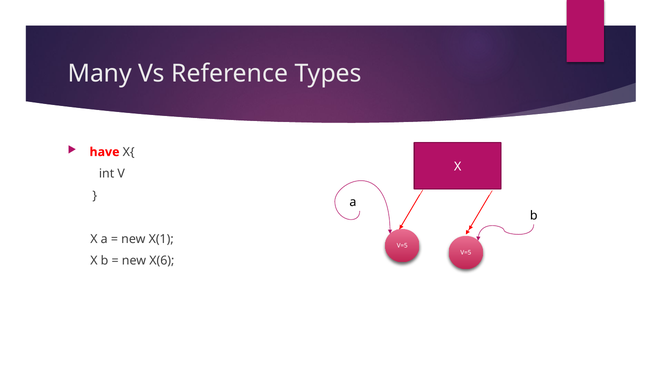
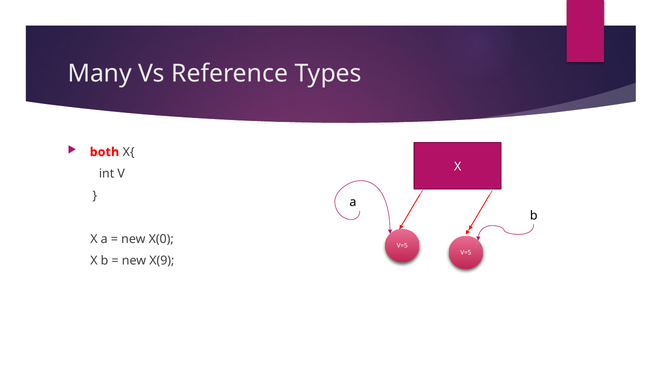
have: have -> both
X(1: X(1 -> X(0
X(6: X(6 -> X(9
